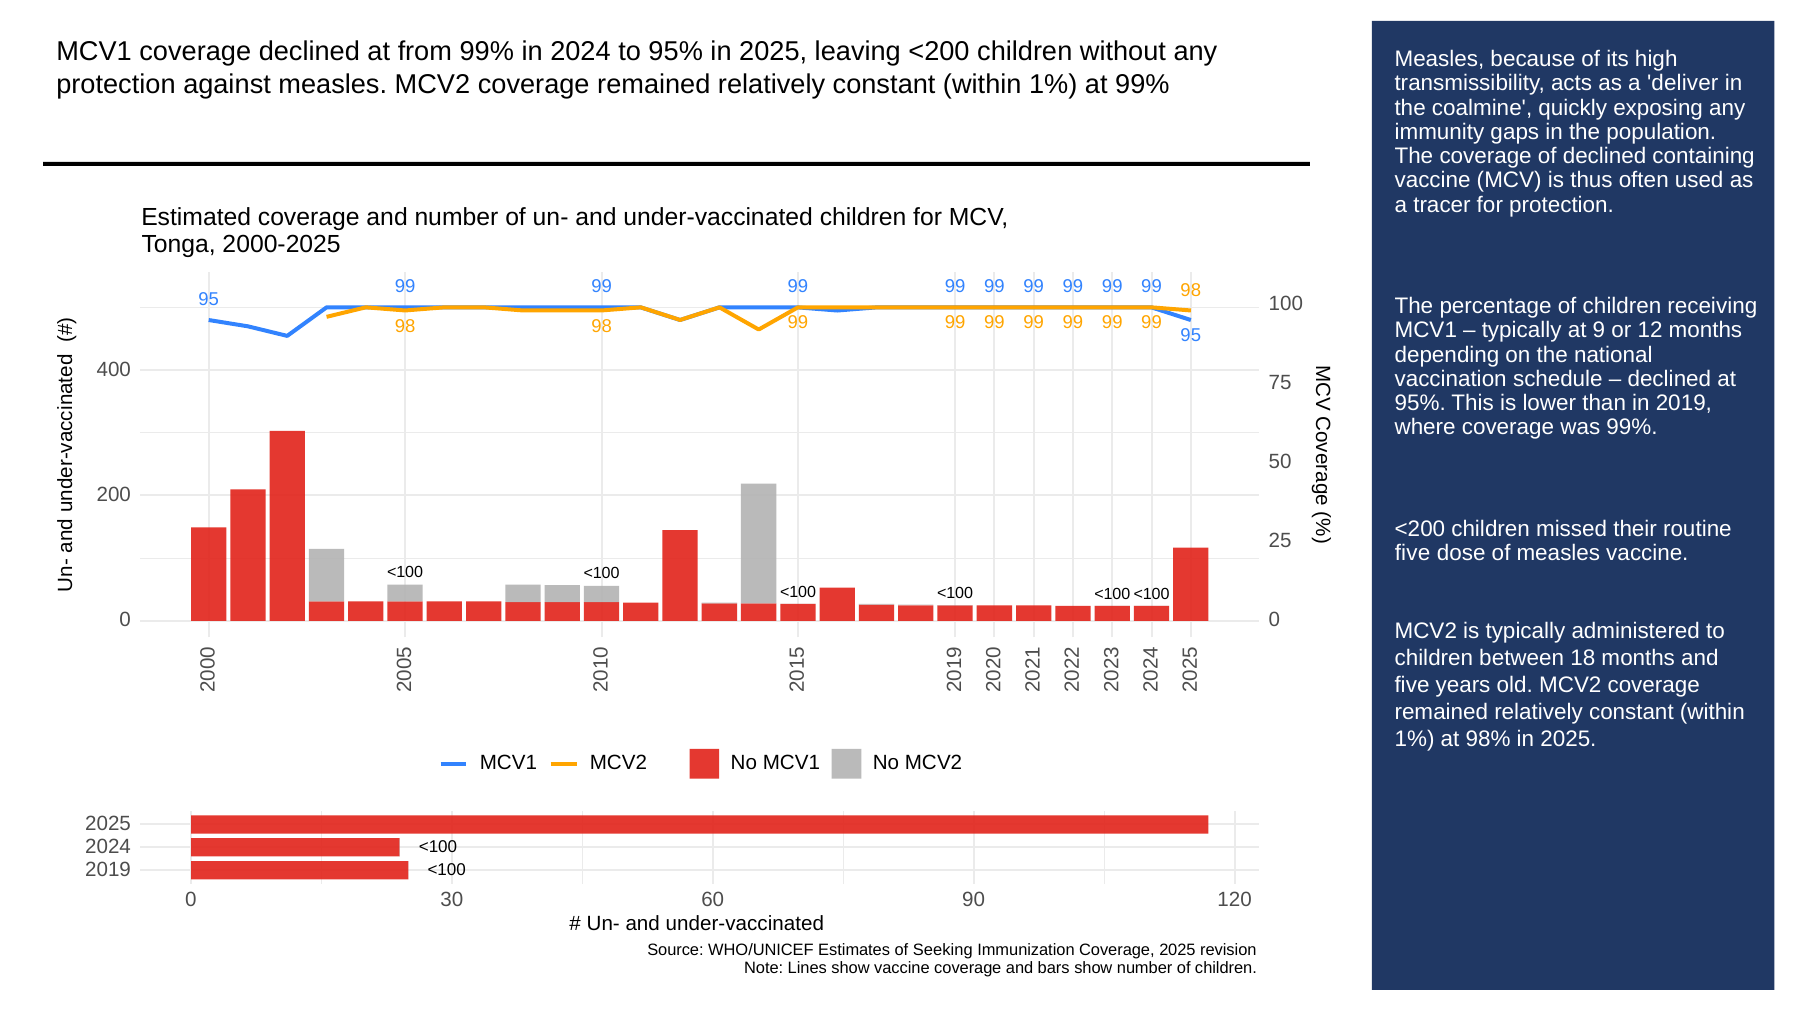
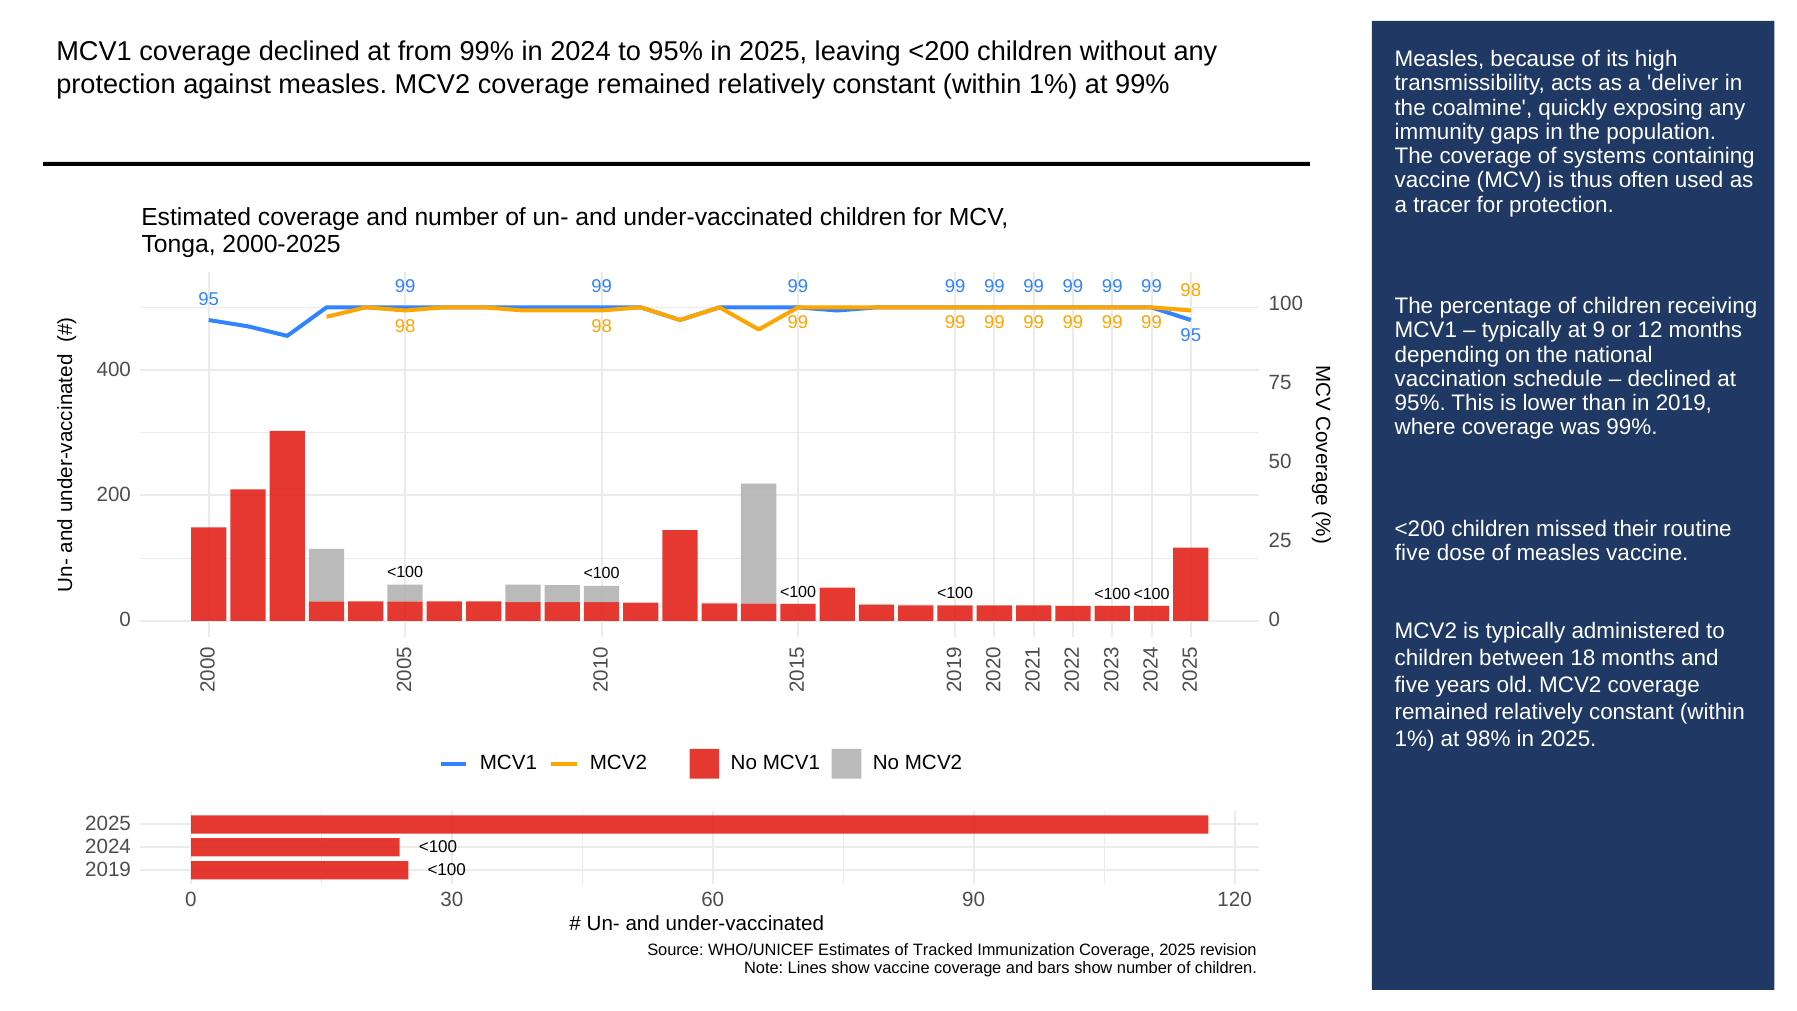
of declined: declined -> systems
Seeking: Seeking -> Tracked
